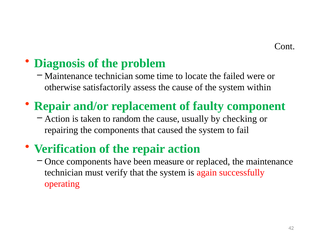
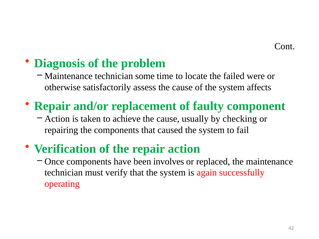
within: within -> affects
random: random -> achieve
measure: measure -> involves
